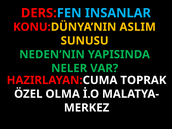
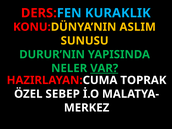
INSANLAR: INSANLAR -> KURAKLIK
NEDEN’NIN: NEDEN’NIN -> DURUR’NIN
VAR underline: none -> present
OLMA: OLMA -> SEBEP
